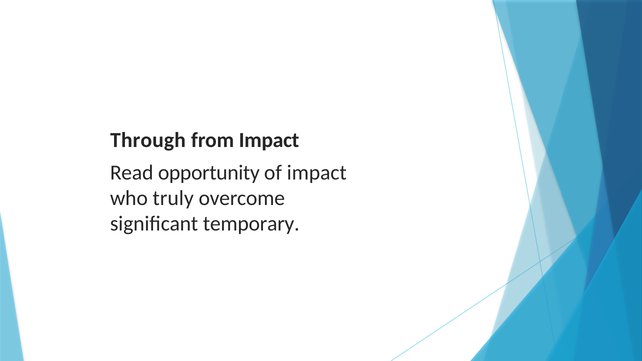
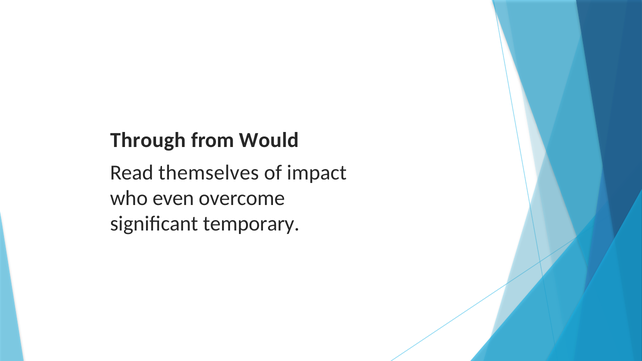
from Impact: Impact -> Would
opportunity: opportunity -> themselves
truly: truly -> even
